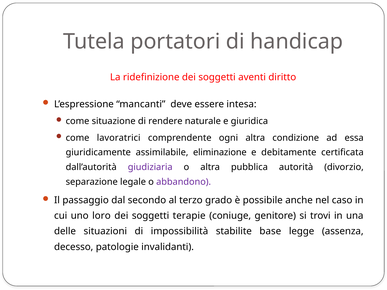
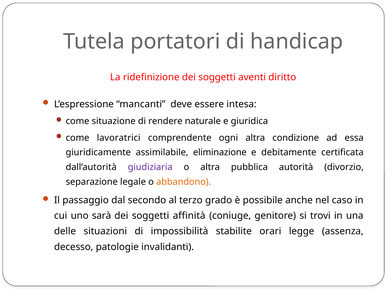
abbandono colour: purple -> orange
loro: loro -> sarà
terapie: terapie -> affinità
base: base -> orari
